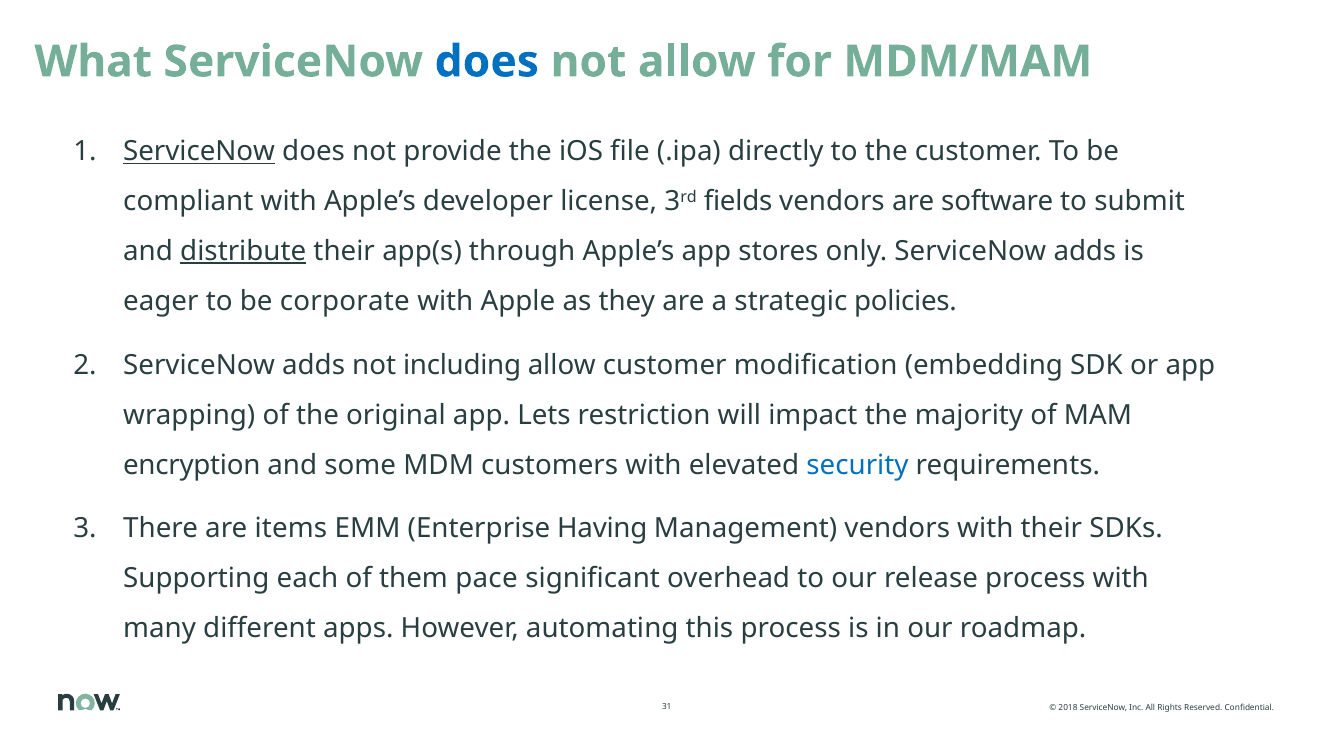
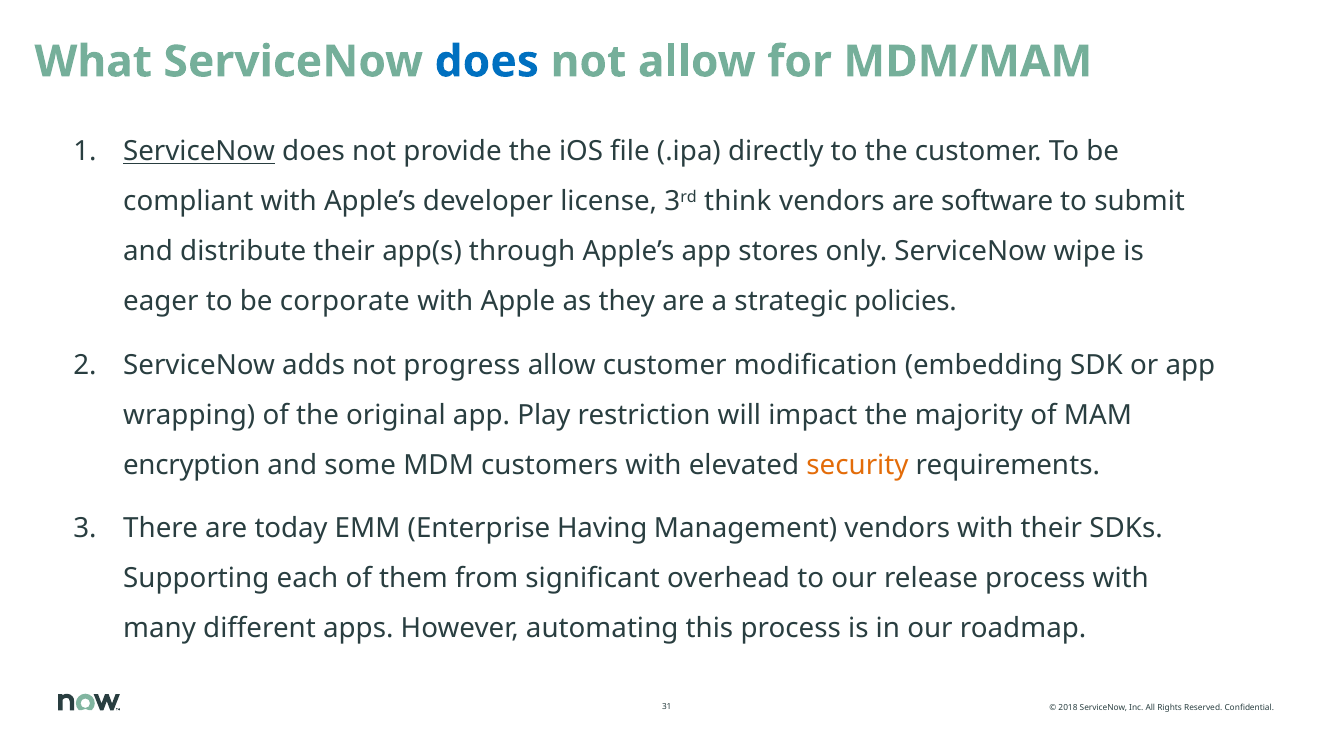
fields: fields -> think
distribute underline: present -> none
only ServiceNow adds: adds -> wipe
including: including -> progress
Lets: Lets -> Play
security colour: blue -> orange
items: items -> today
pace: pace -> from
